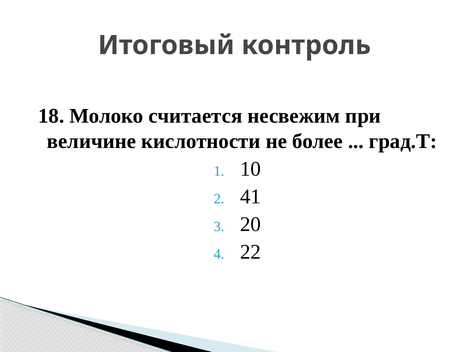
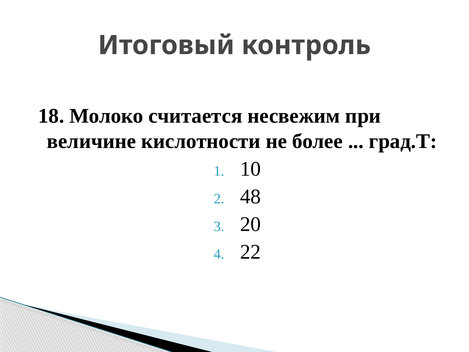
41: 41 -> 48
